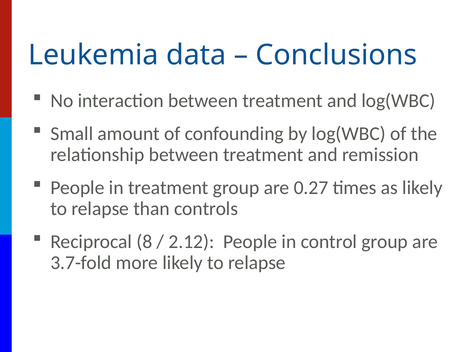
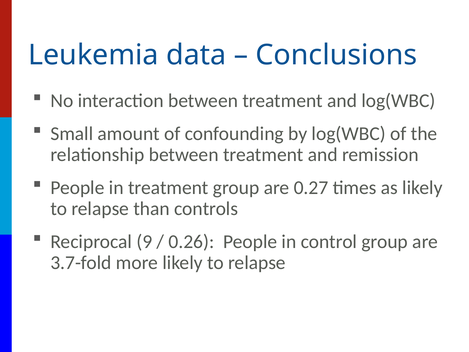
8: 8 -> 9
2.12: 2.12 -> 0.26
